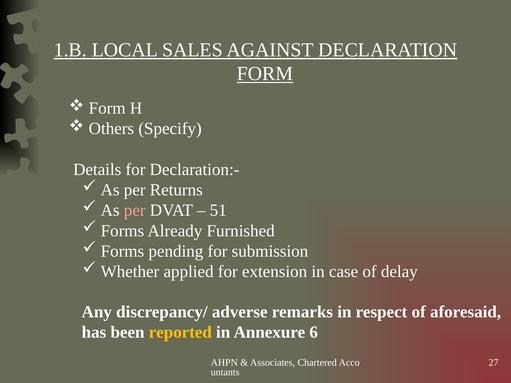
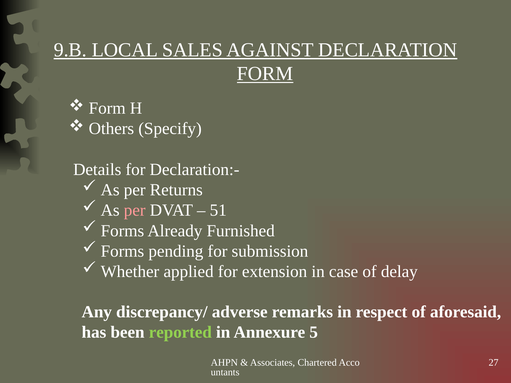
1.B: 1.B -> 9.B
reported colour: yellow -> light green
6: 6 -> 5
